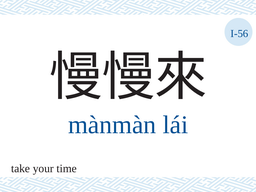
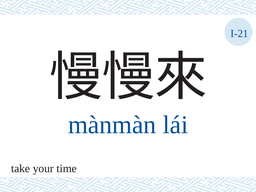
I-56: I-56 -> I-21
